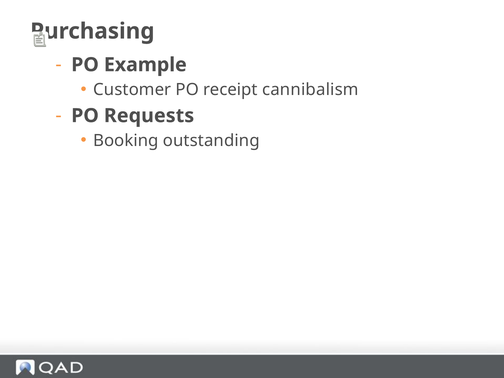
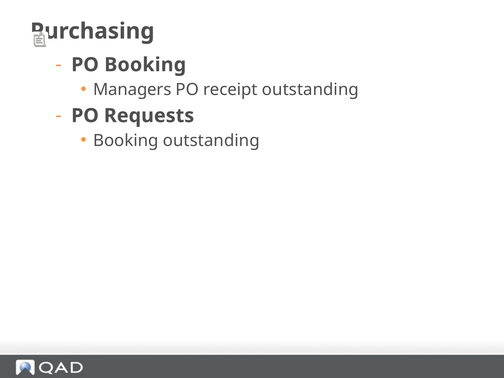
PO Example: Example -> Booking
Customer: Customer -> Managers
receipt cannibalism: cannibalism -> outstanding
